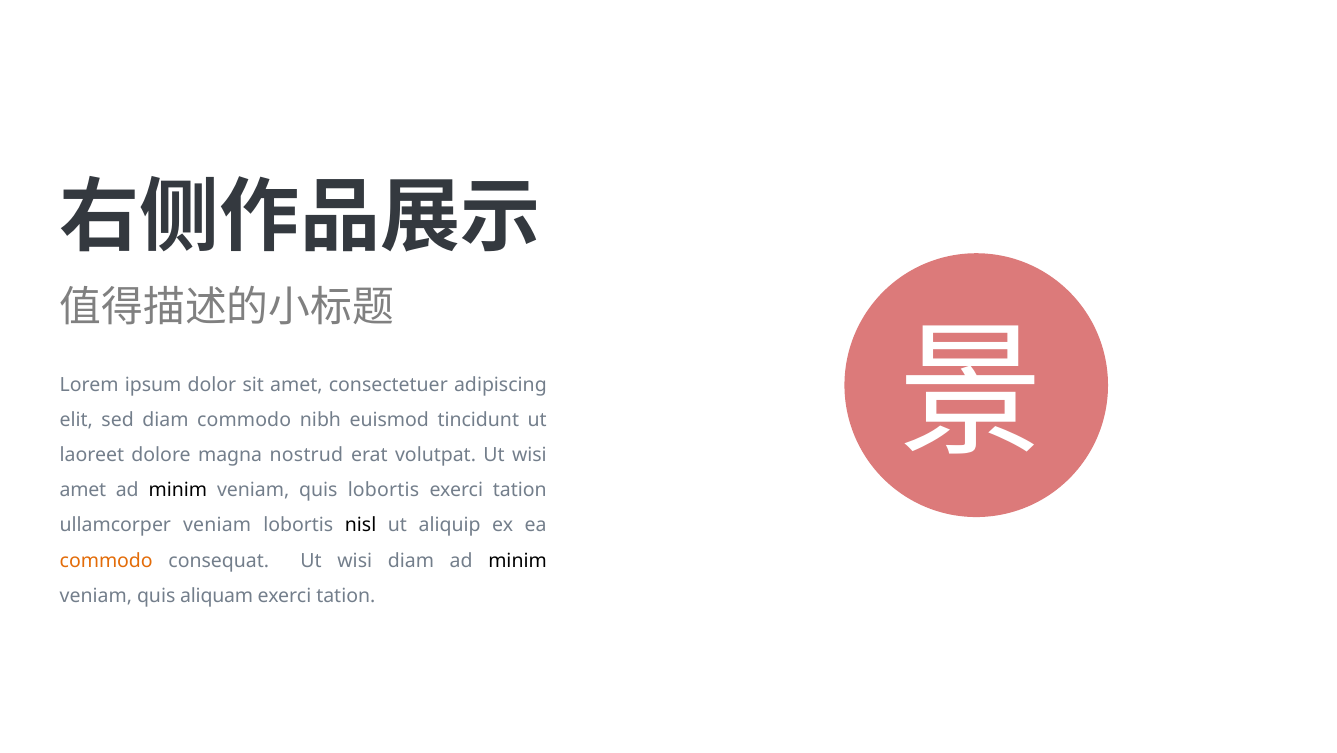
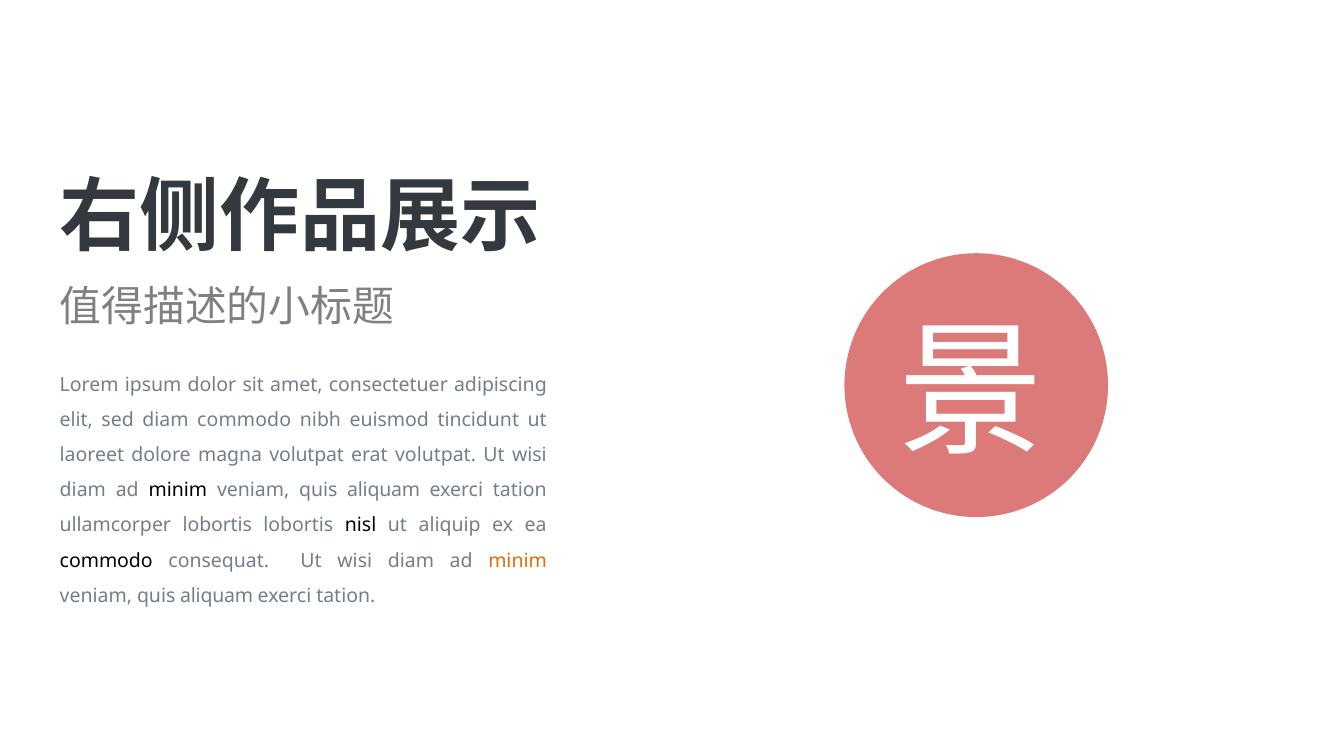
magna nostrud: nostrud -> volutpat
amet at (83, 490): amet -> diam
lobortis at (384, 490): lobortis -> aliquam
ullamcorper veniam: veniam -> lobortis
commodo at (106, 560) colour: orange -> black
minim at (518, 560) colour: black -> orange
